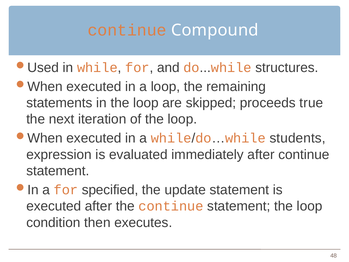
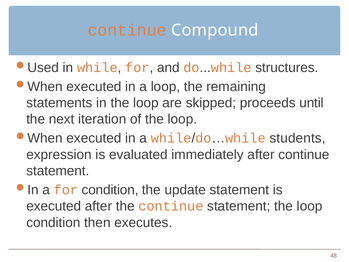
true: true -> until
for specified: specified -> condition
